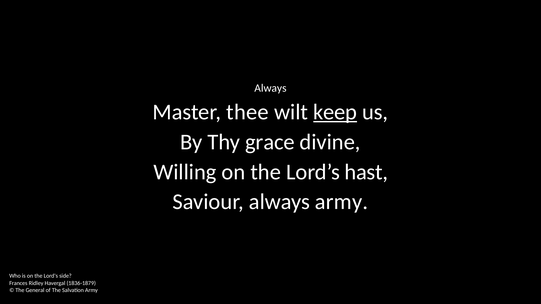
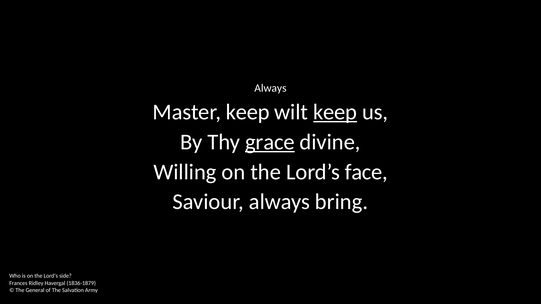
Master thee: thee -> keep
grace underline: none -> present
hast: hast -> face
always army: army -> bring
